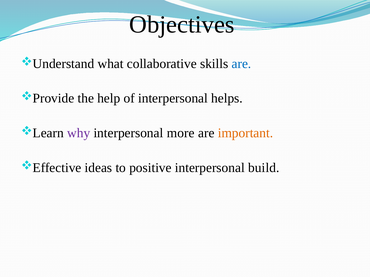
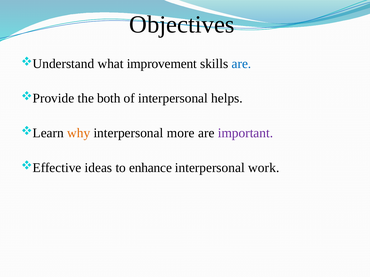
collaborative: collaborative -> improvement
help: help -> both
why colour: purple -> orange
important colour: orange -> purple
positive: positive -> enhance
build: build -> work
